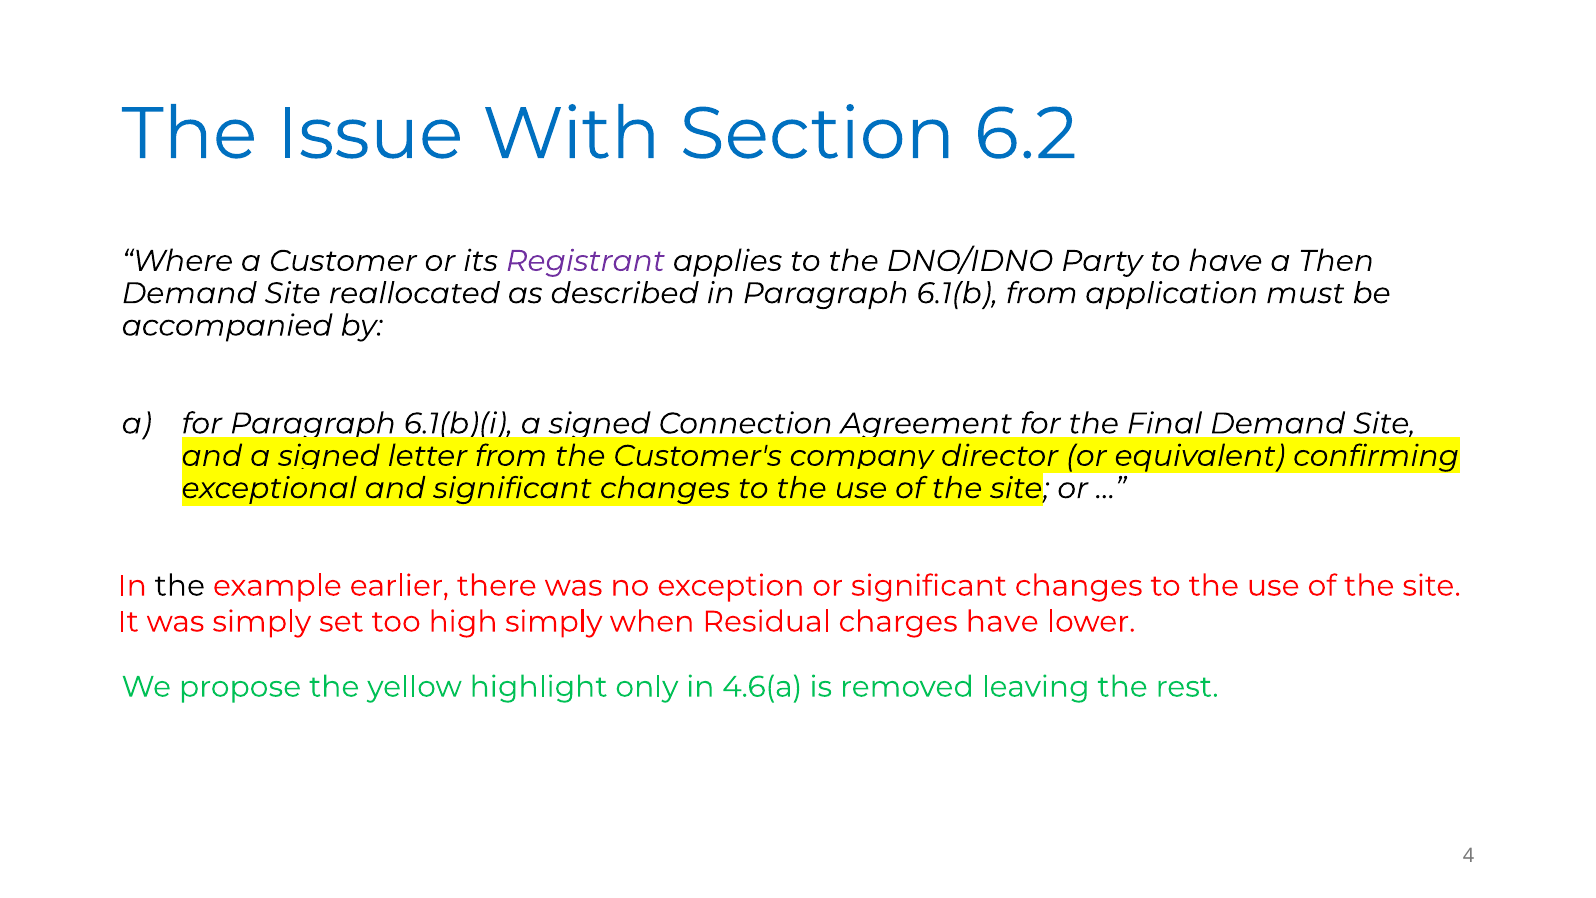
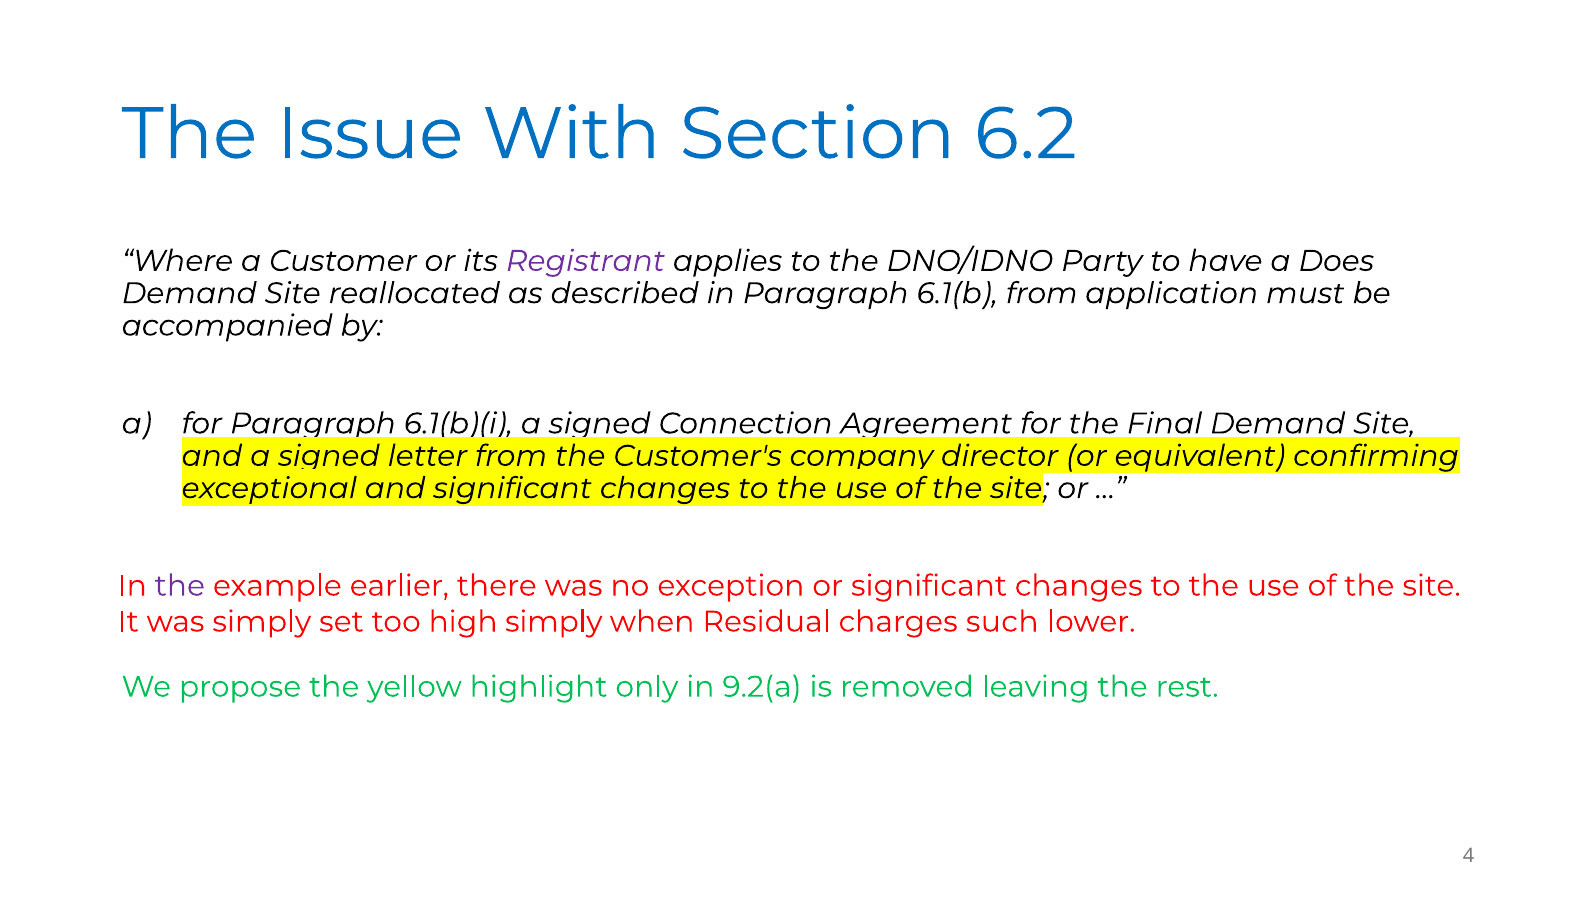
Then: Then -> Does
the at (180, 586) colour: black -> purple
charges have: have -> such
4.6(a: 4.6(a -> 9.2(a
